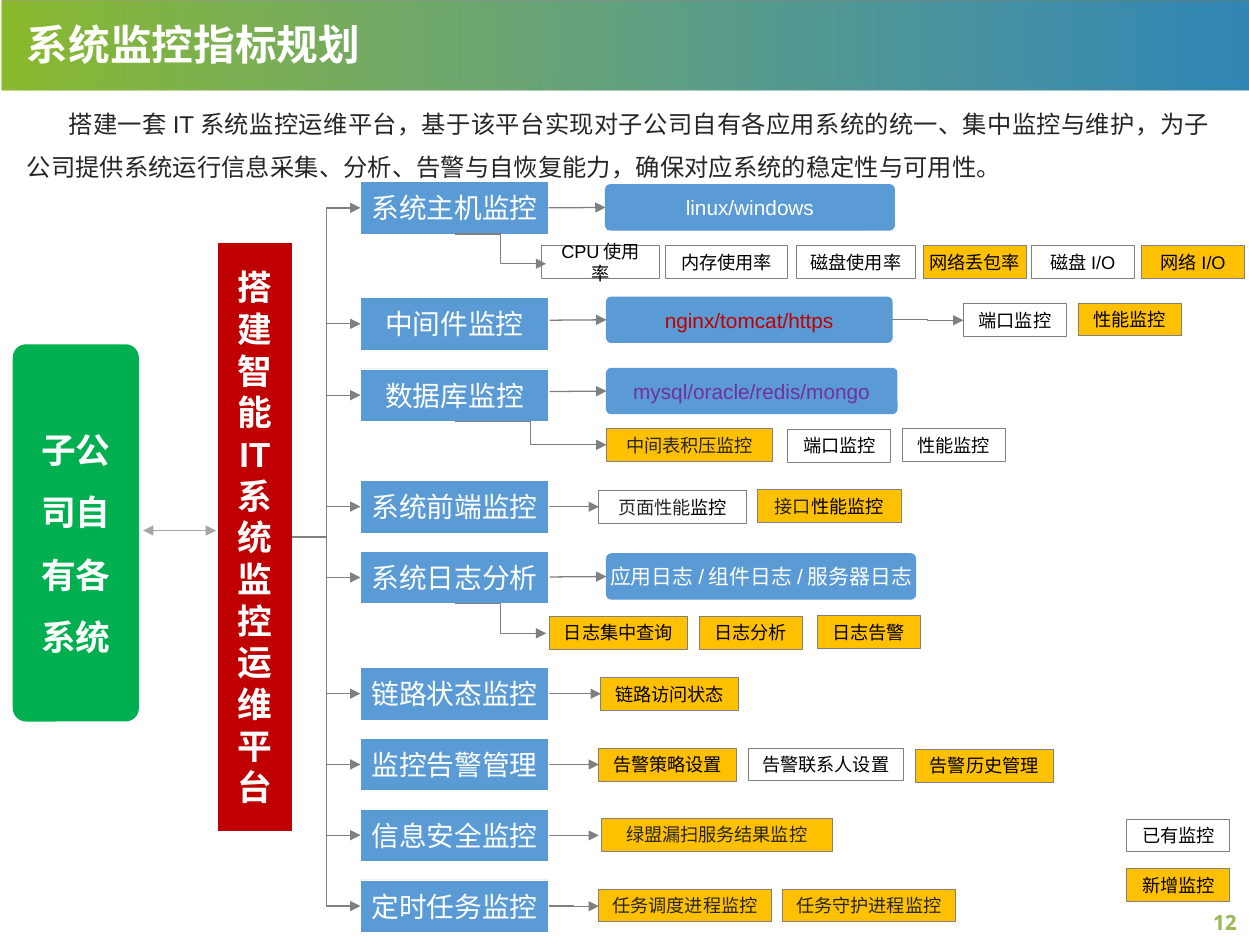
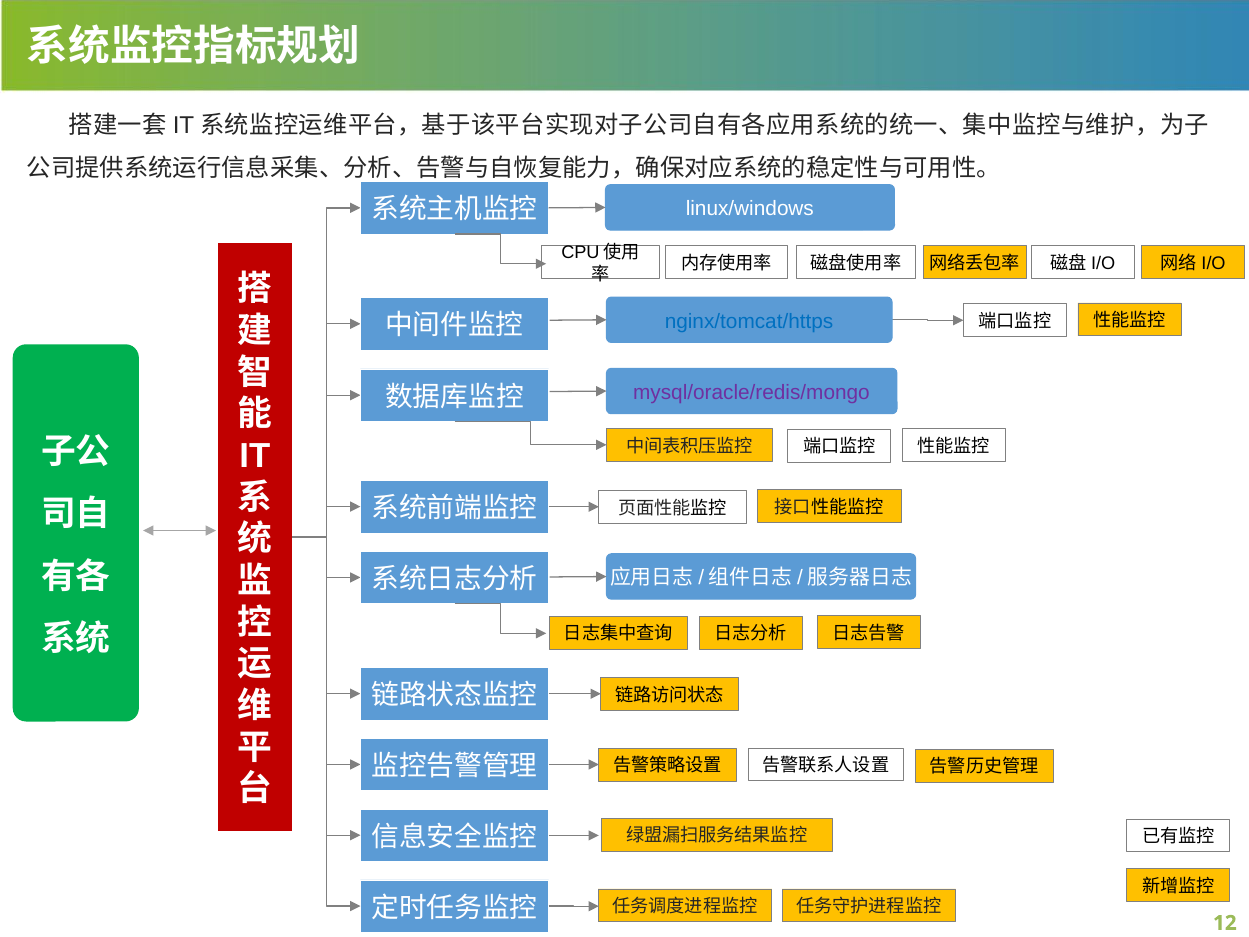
nginx/tomcat/https colour: red -> blue
